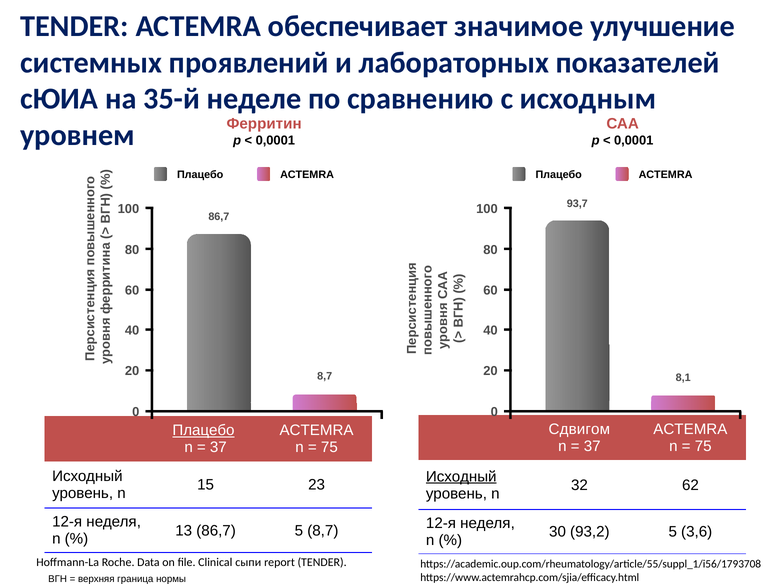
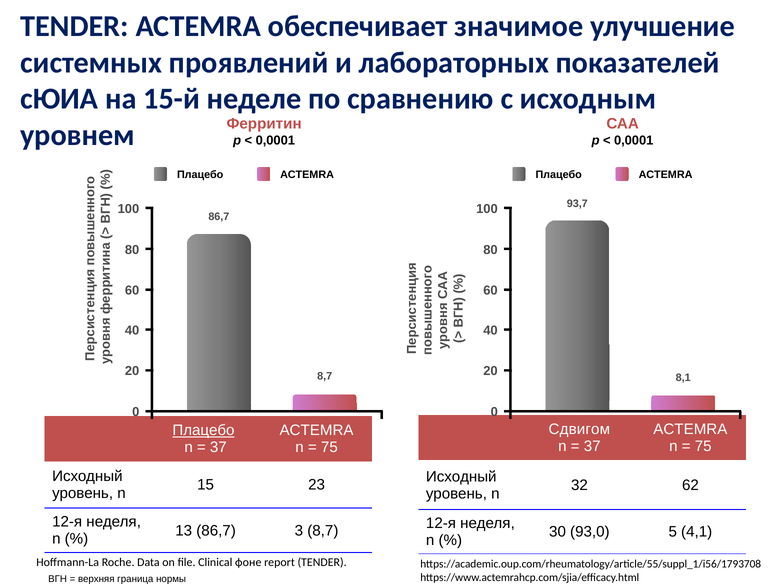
35-й: 35-й -> 15-й
Исходный at (461, 476) underline: present -> none
86,7 5: 5 -> 3
93,2: 93,2 -> 93,0
3,6: 3,6 -> 4,1
сыпи: сыпи -> фоне
